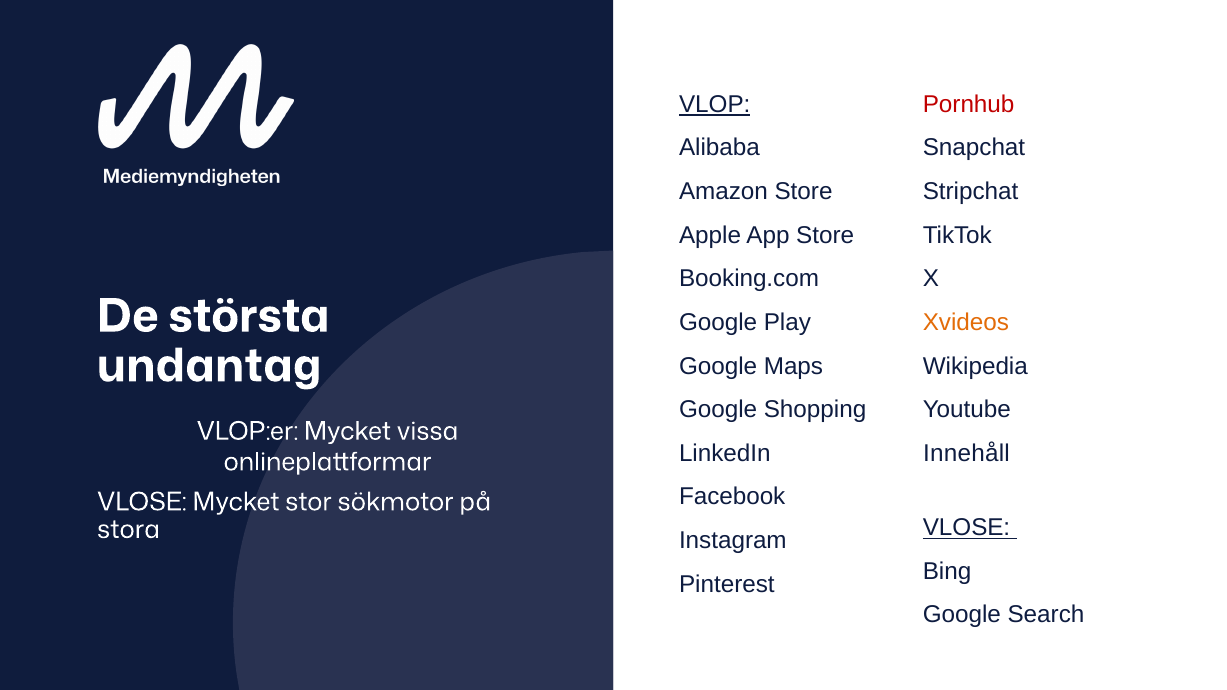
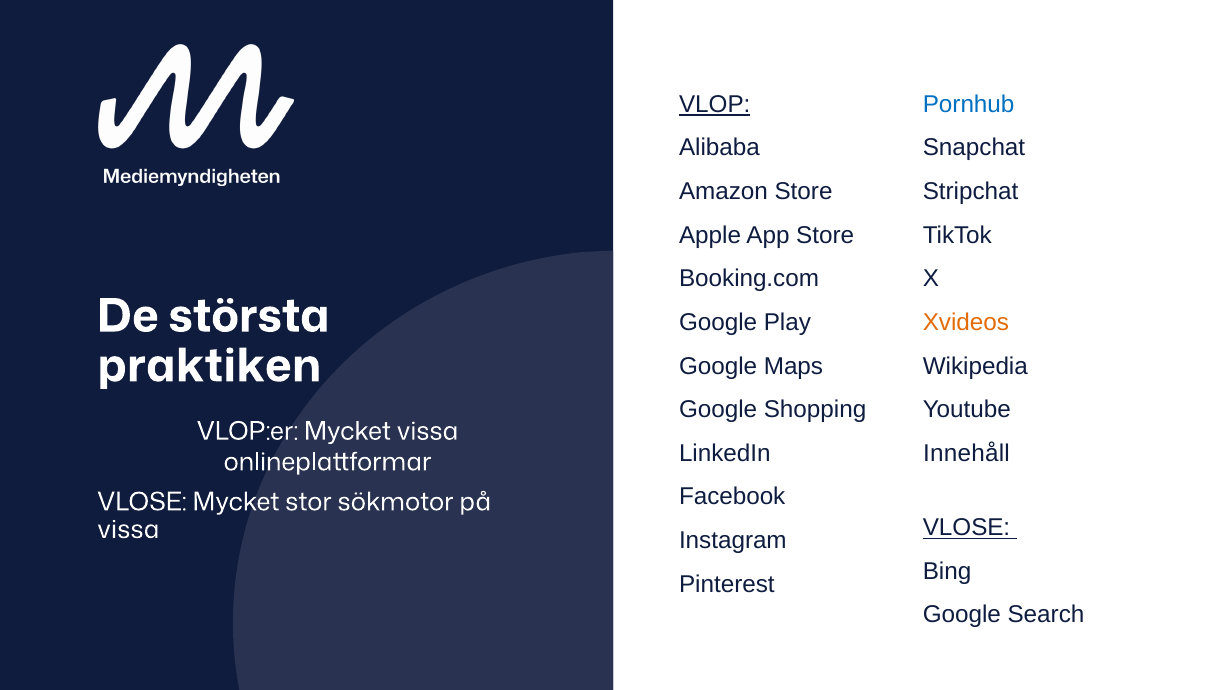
Pornhub colour: red -> blue
undantag: undantag -> praktiken
stora at (128, 530): stora -> vissa
